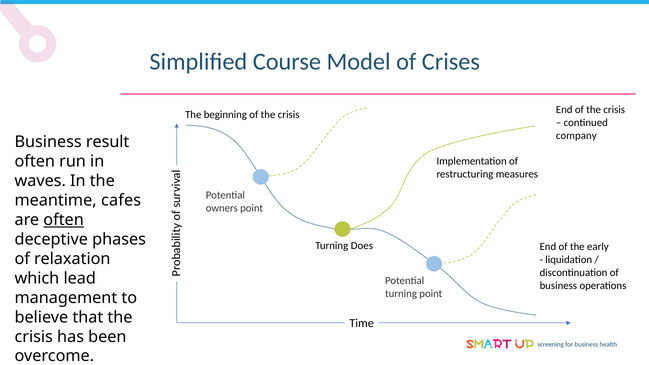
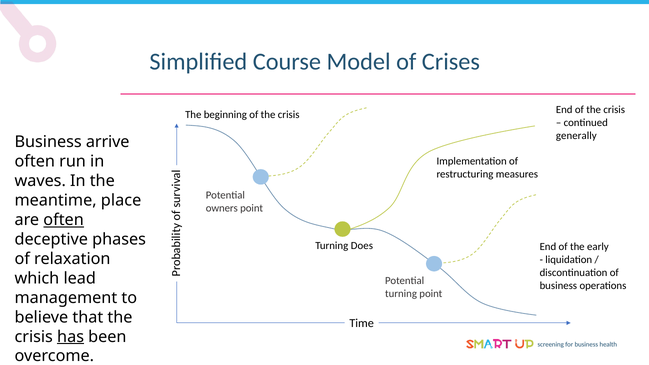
company: company -> generally
result: result -> arrive
cafes: cafes -> place
has underline: none -> present
